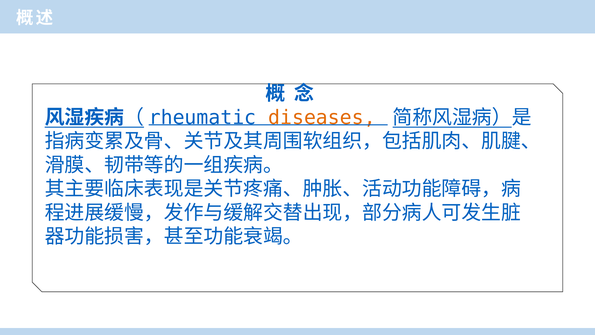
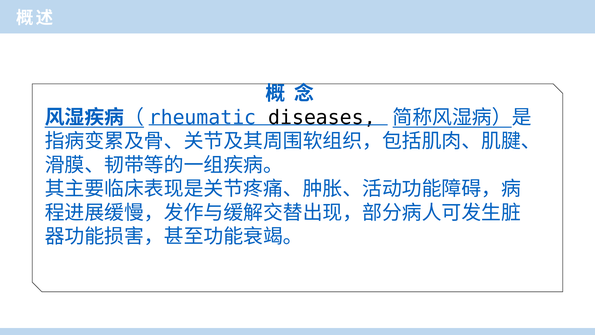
diseases colour: orange -> black
